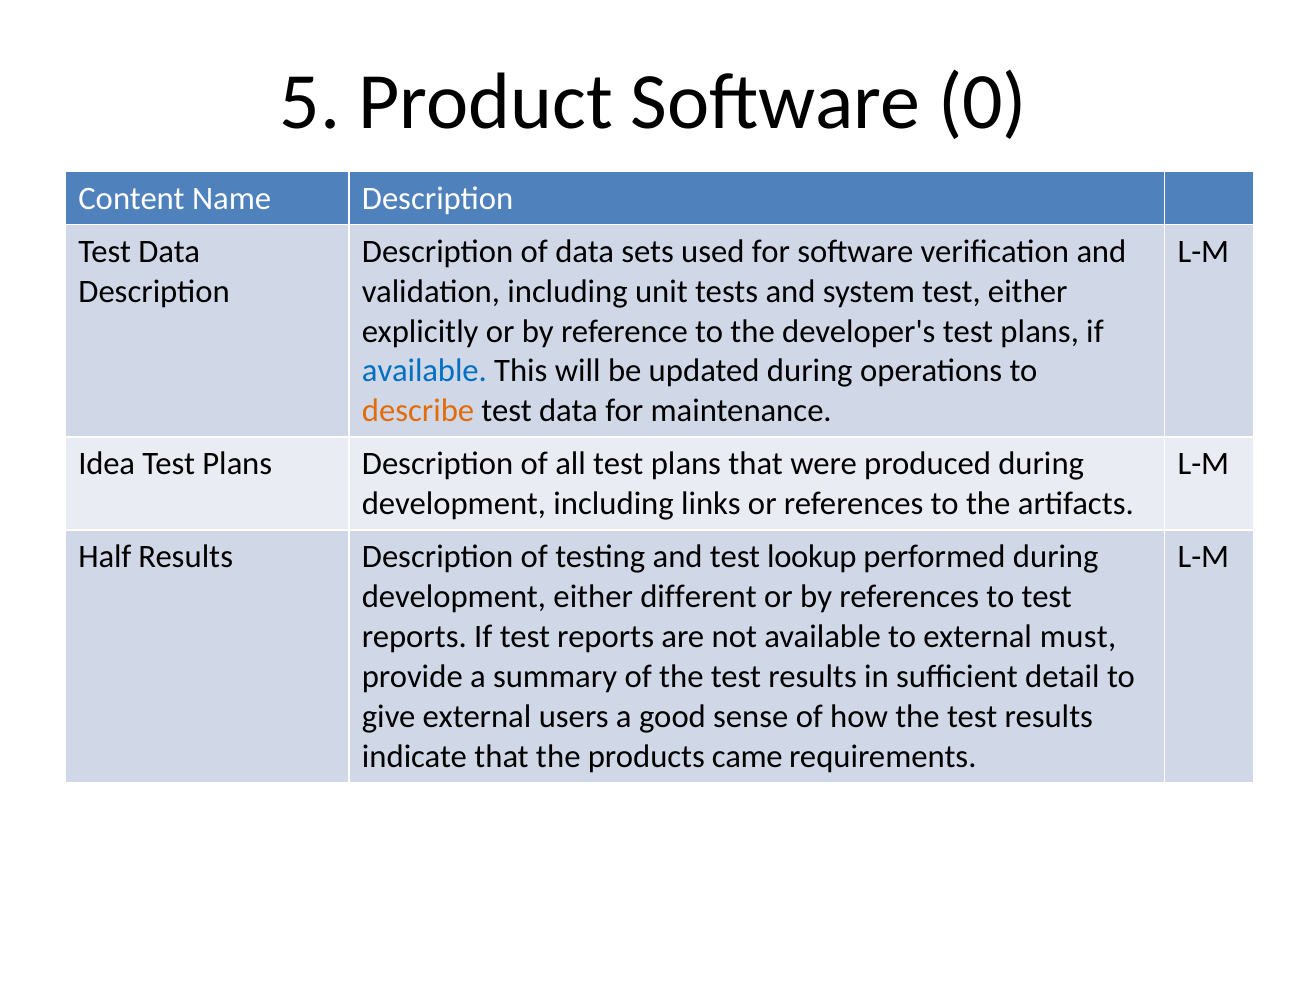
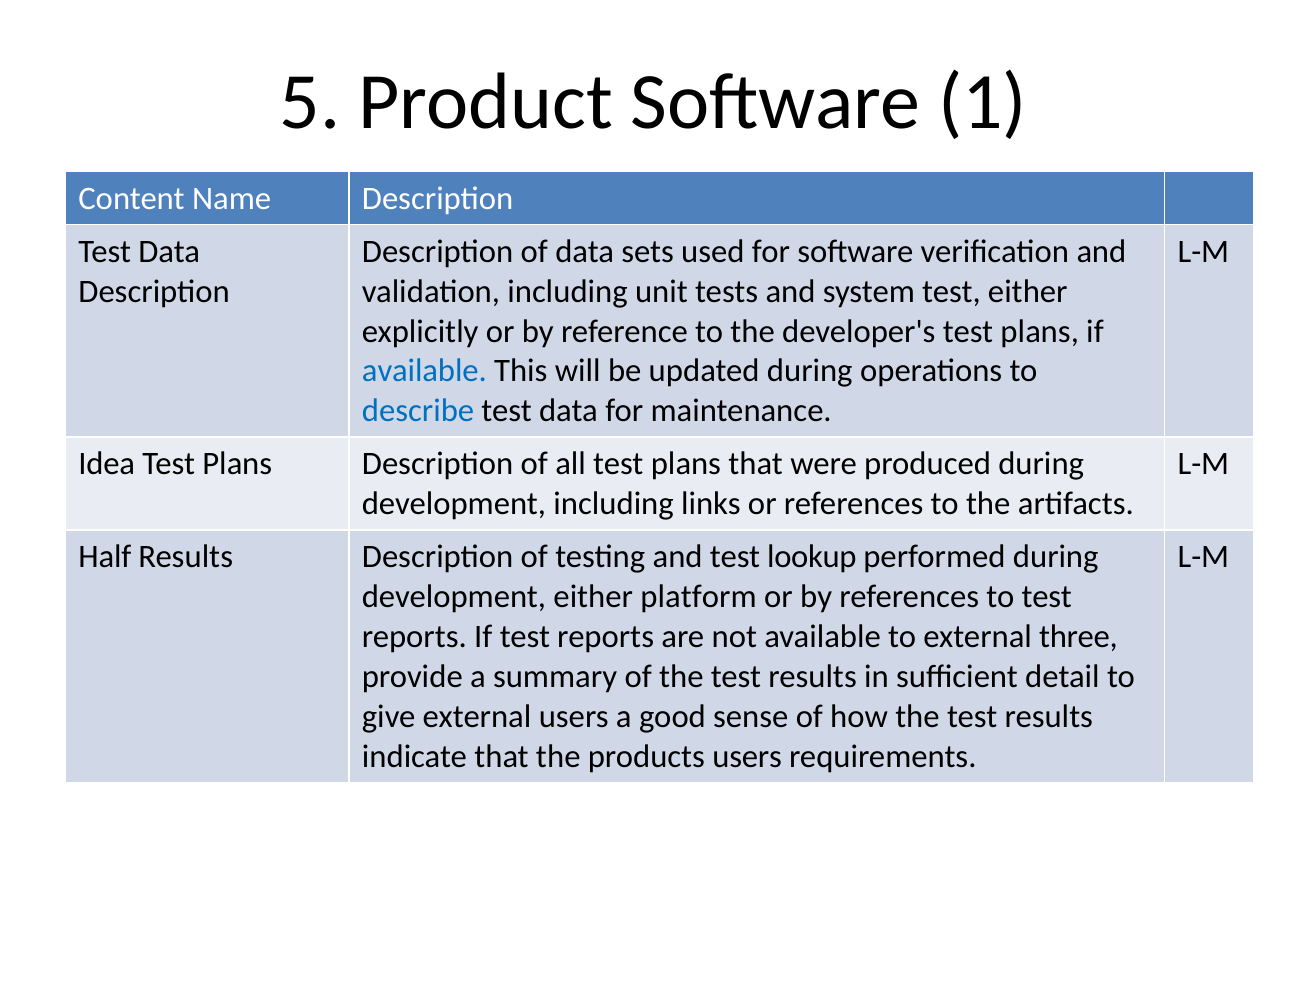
0: 0 -> 1
describe colour: orange -> blue
different: different -> platform
must: must -> three
products came: came -> users
